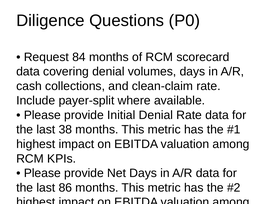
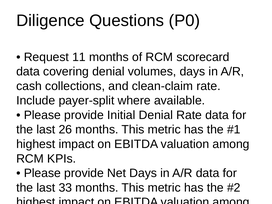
84: 84 -> 11
38: 38 -> 26
86: 86 -> 33
